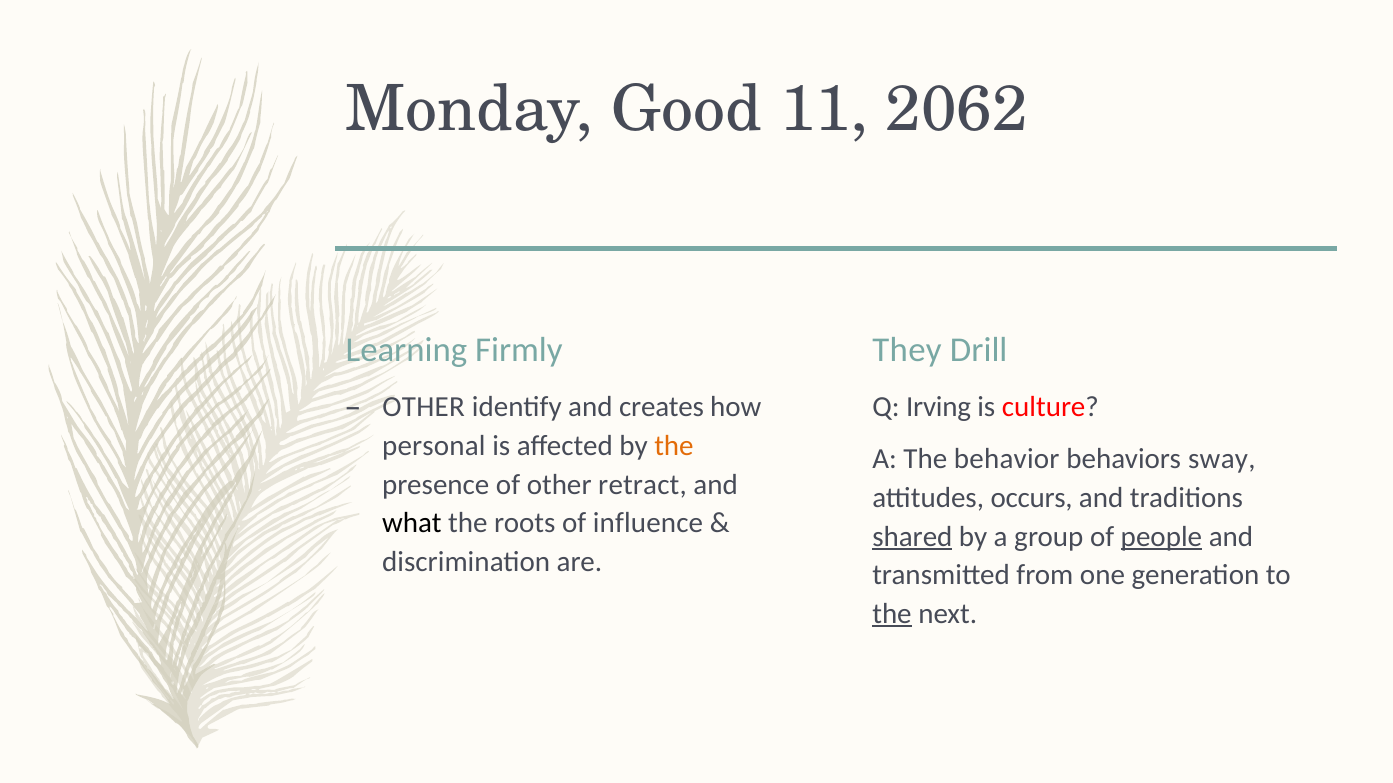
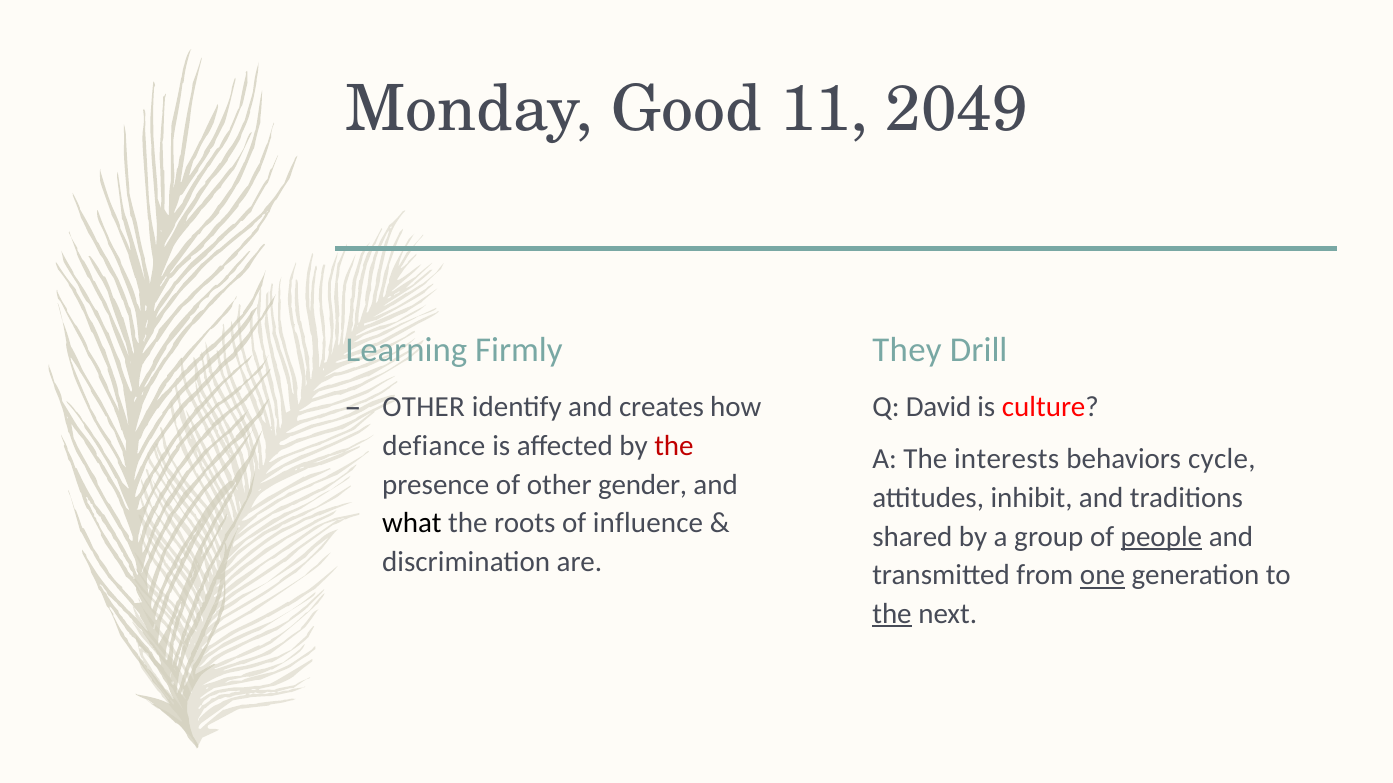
2062: 2062 -> 2049
Irving: Irving -> David
personal: personal -> defiance
the at (674, 446) colour: orange -> red
behavior: behavior -> interests
sway: sway -> cycle
retract: retract -> gender
occurs: occurs -> inhibit
shared underline: present -> none
one underline: none -> present
